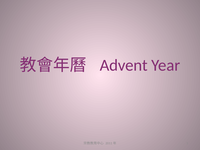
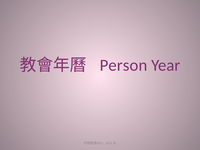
Advent: Advent -> Person
